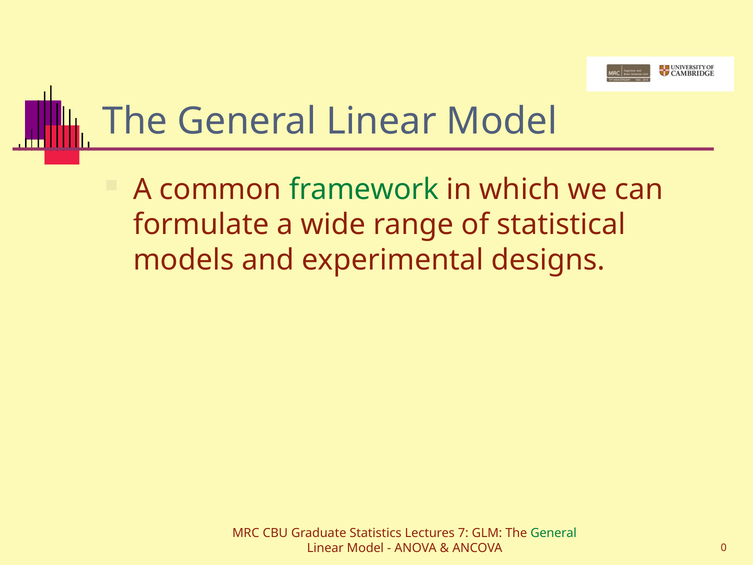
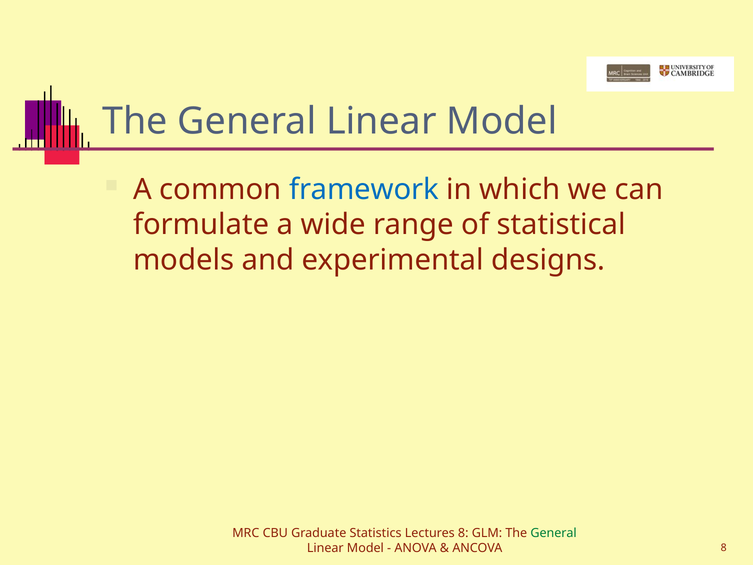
framework colour: green -> blue
Lectures 7: 7 -> 8
ANCOVA 0: 0 -> 8
